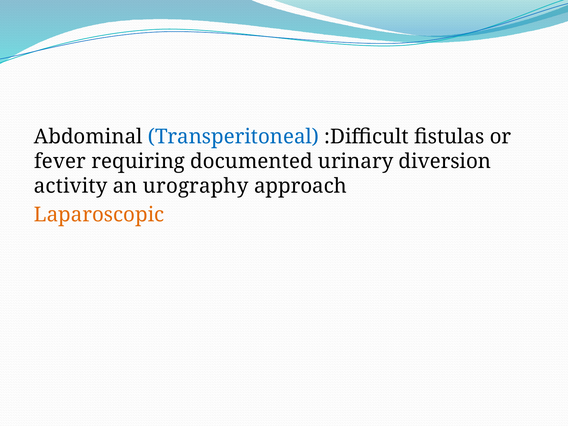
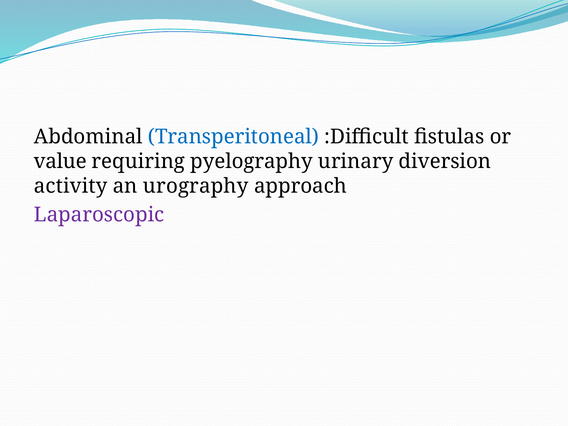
fever: fever -> value
documented: documented -> pyelography
Laparoscopic colour: orange -> purple
